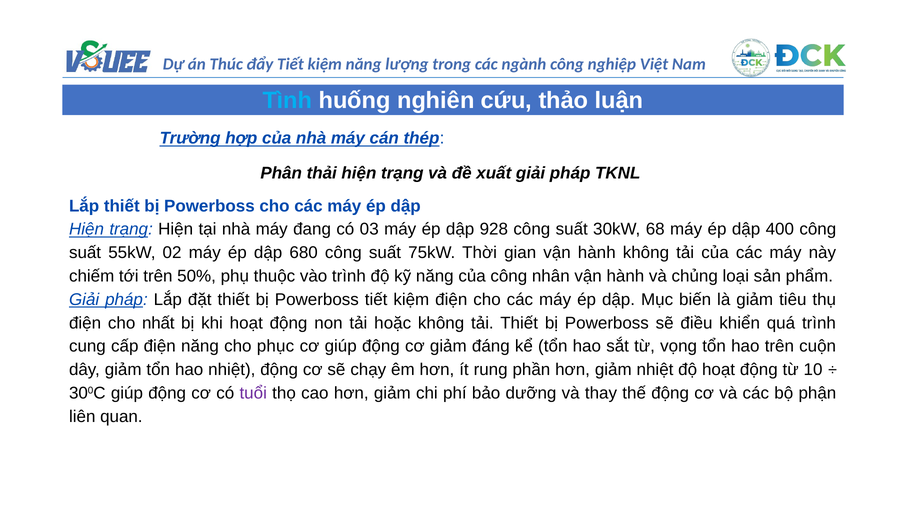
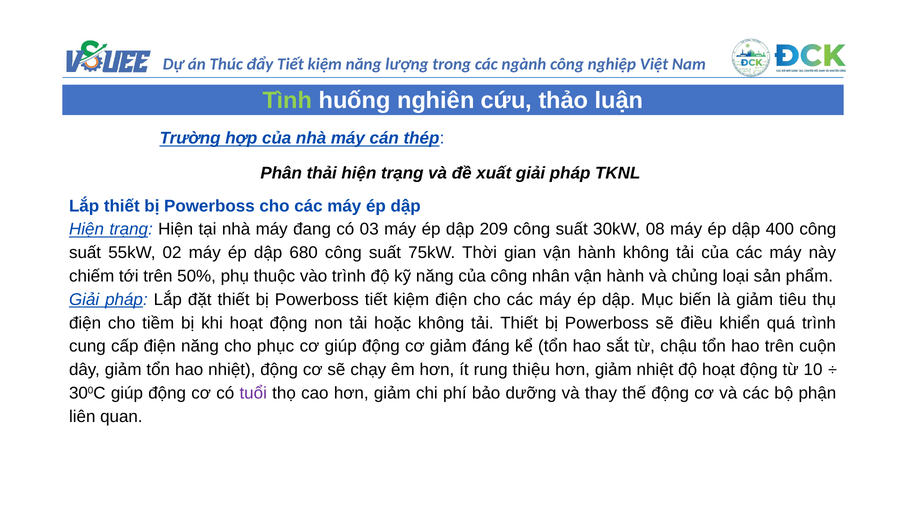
Tình colour: light blue -> light green
928: 928 -> 209
68: 68 -> 08
nhất: nhất -> tiềm
vọng: vọng -> chậu
phần: phần -> thiệu
